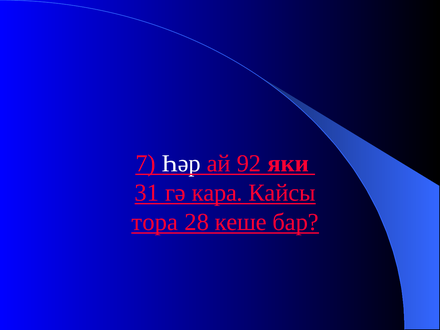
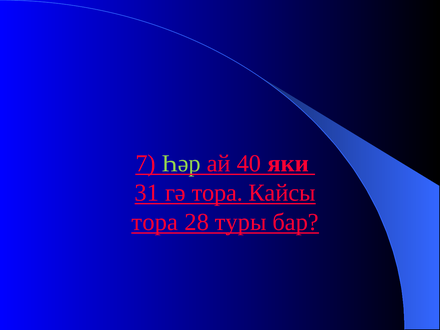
Һәр colour: white -> light green
92: 92 -> 40
гә кара: кара -> тора
кеше: кеше -> туры
